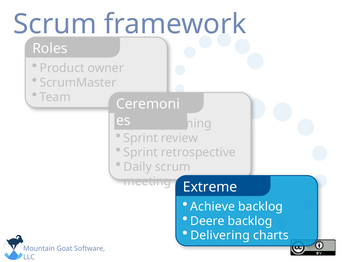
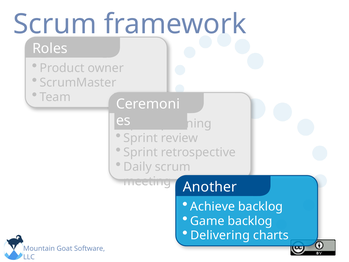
Extreme: Extreme -> Another
Deere: Deere -> Game
